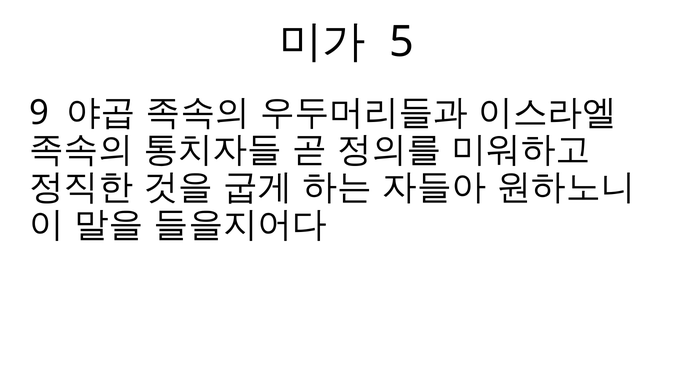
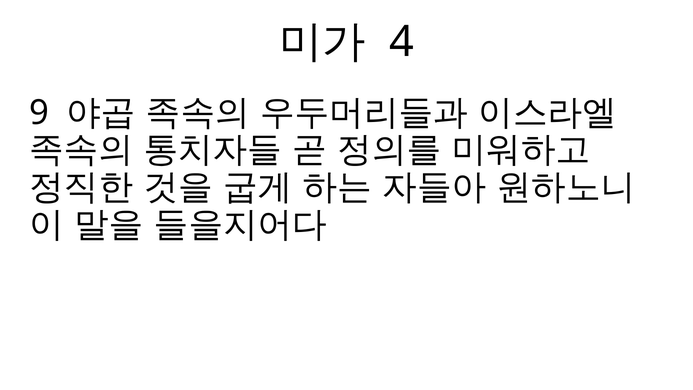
5: 5 -> 4
